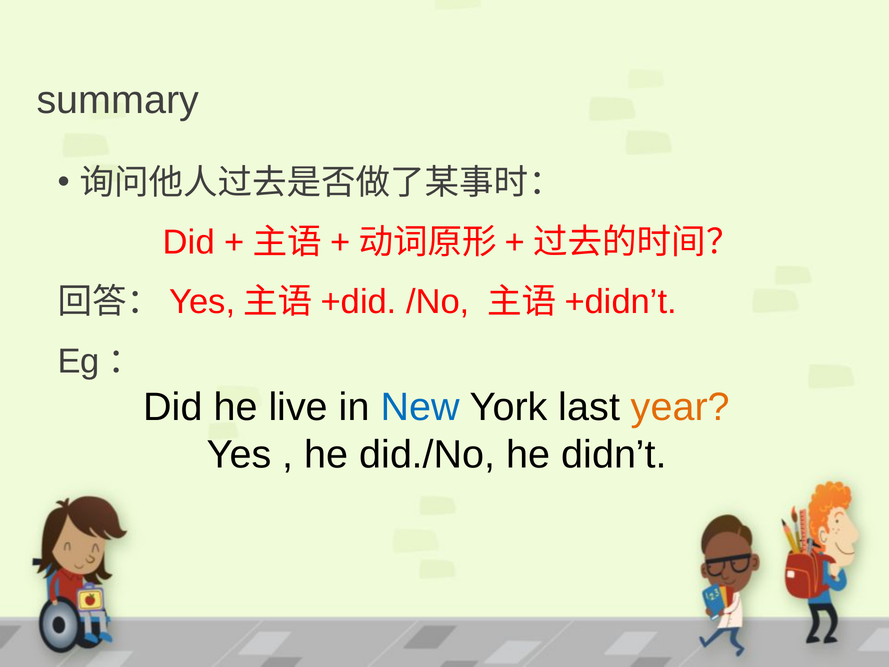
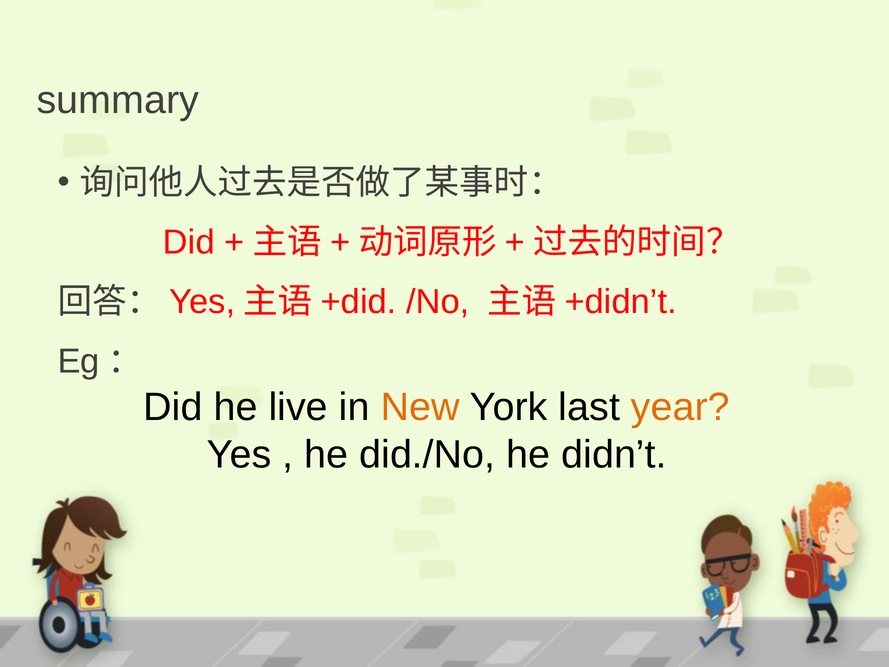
New colour: blue -> orange
